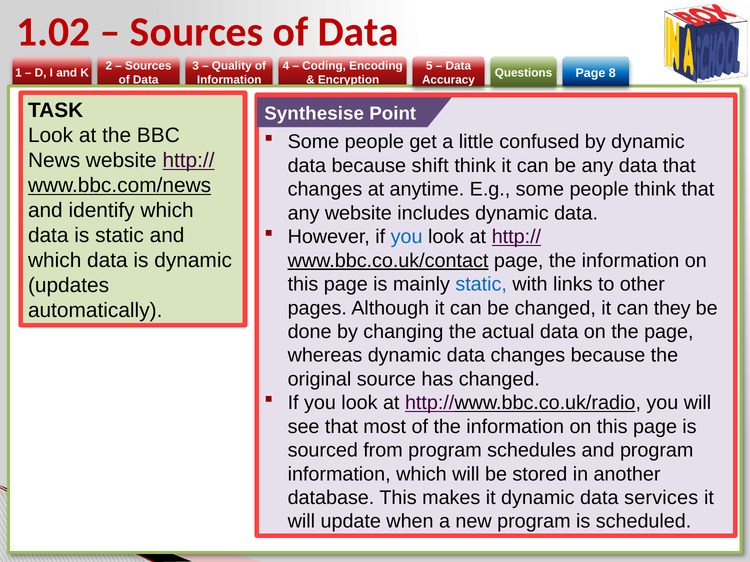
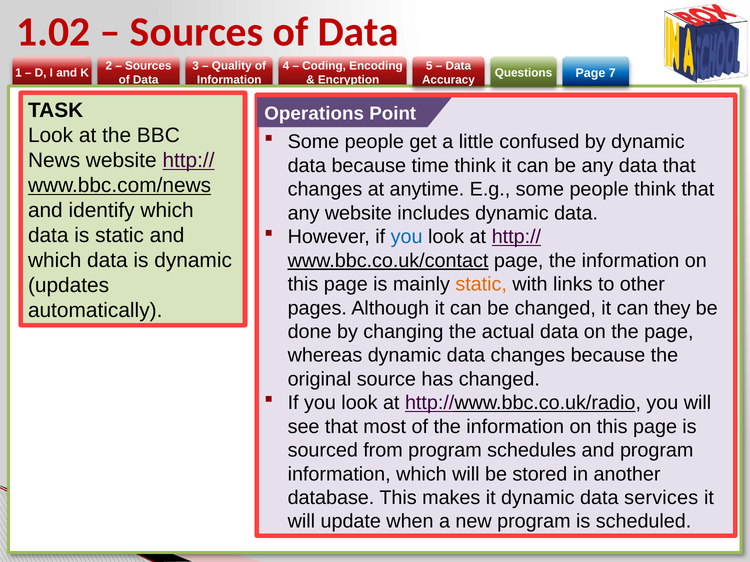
8: 8 -> 7
Synthesise: Synthesise -> Operations
shift: shift -> time
static at (481, 285) colour: blue -> orange
